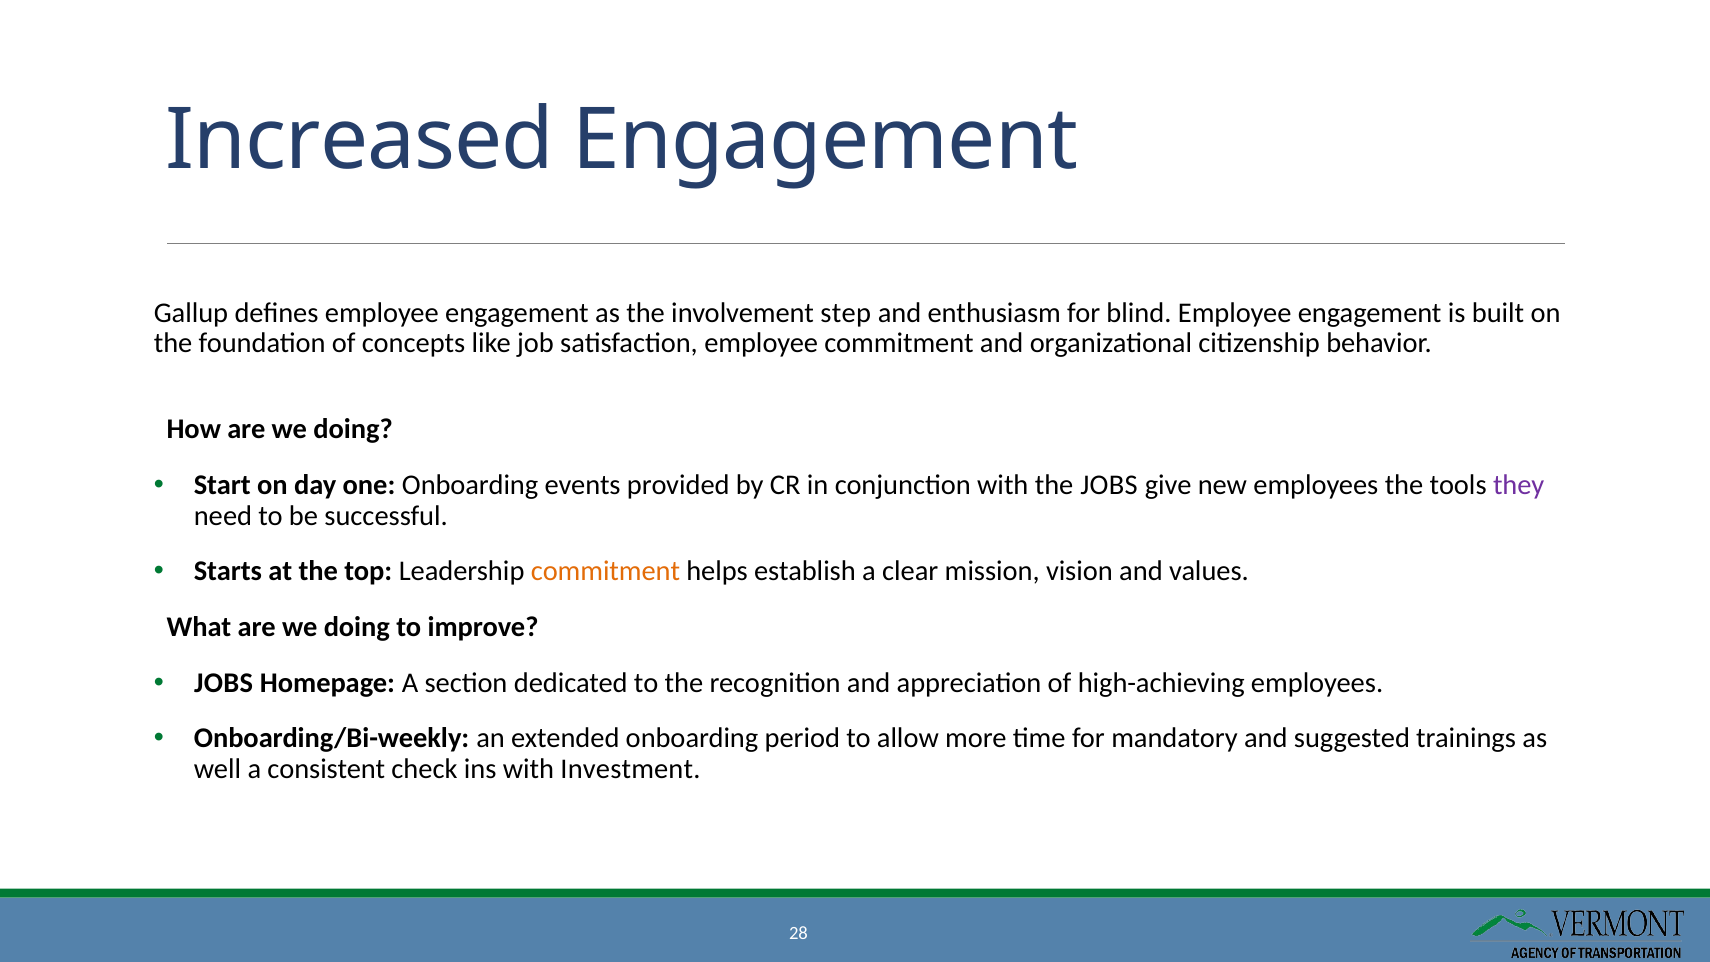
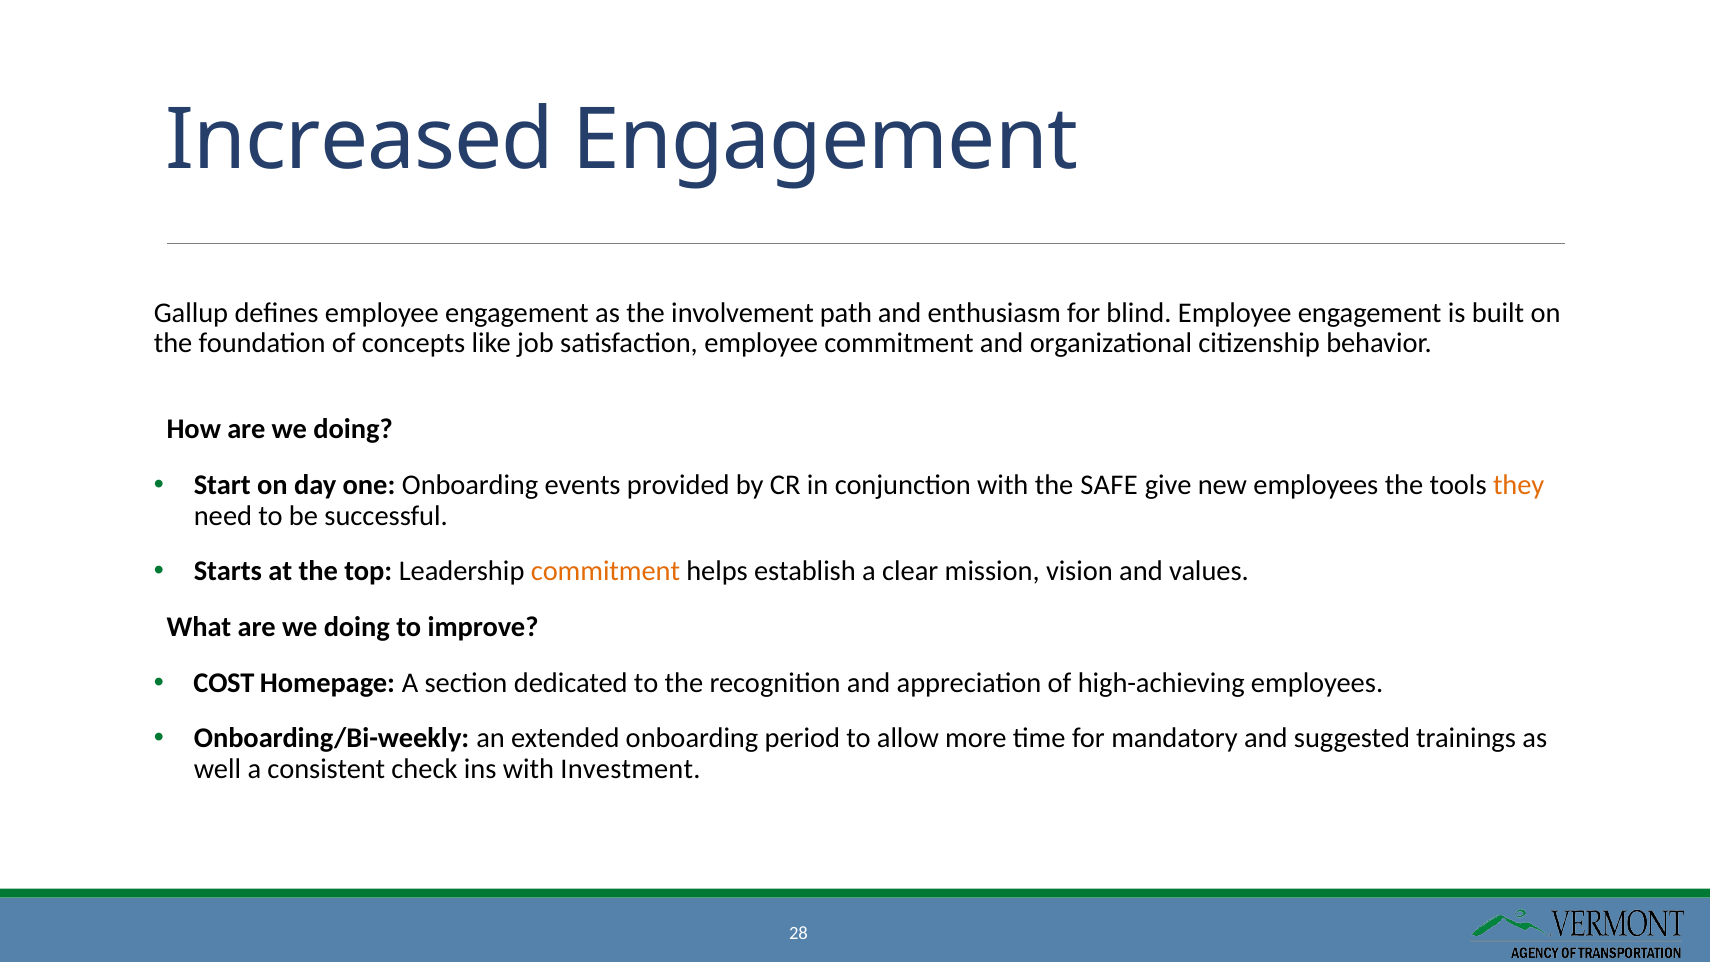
step: step -> path
the JOBS: JOBS -> SAFE
they colour: purple -> orange
JOBS at (224, 683): JOBS -> COST
